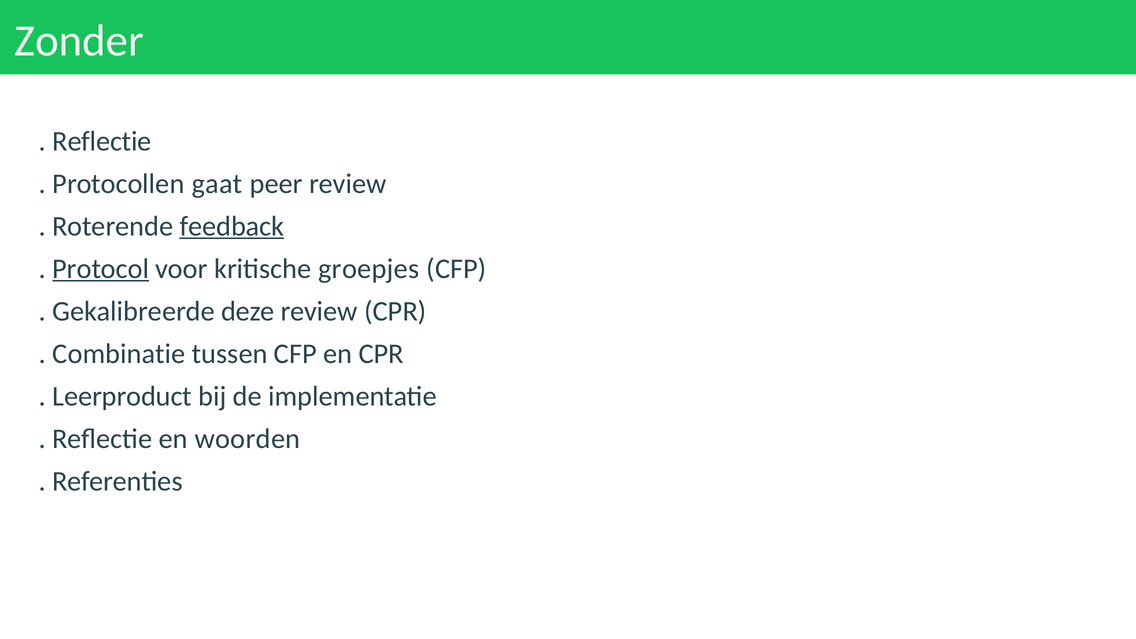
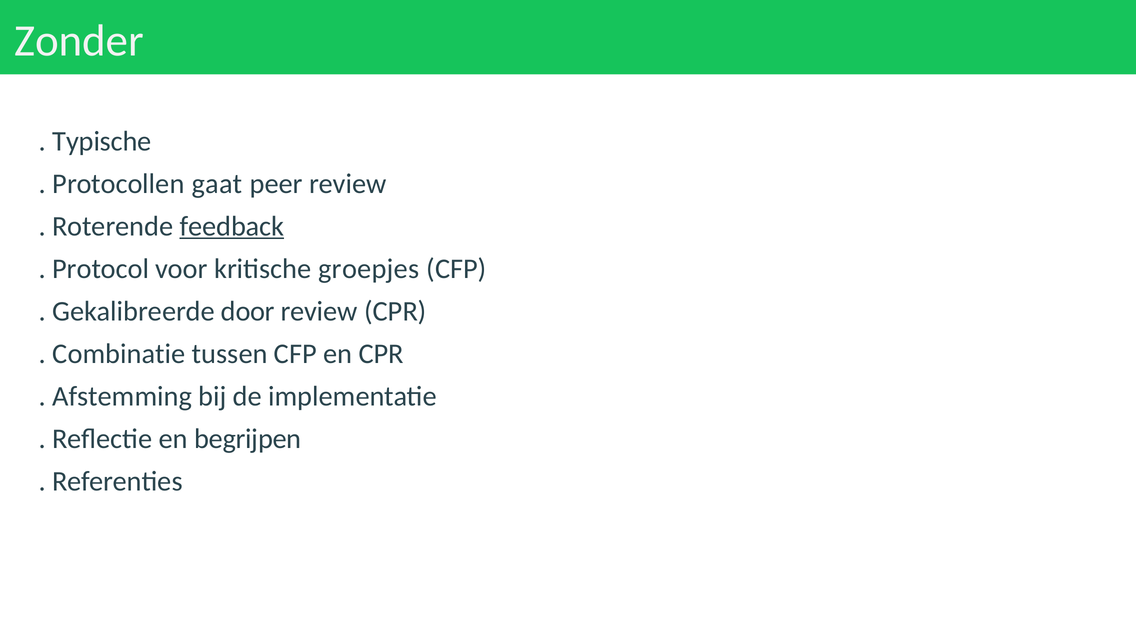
Reflectie at (102, 141): Reflectie -> Typische
Protocol underline: present -> none
deze: deze -> door
Leerproduct: Leerproduct -> Afstemming
woorden: woorden -> begrijpen
